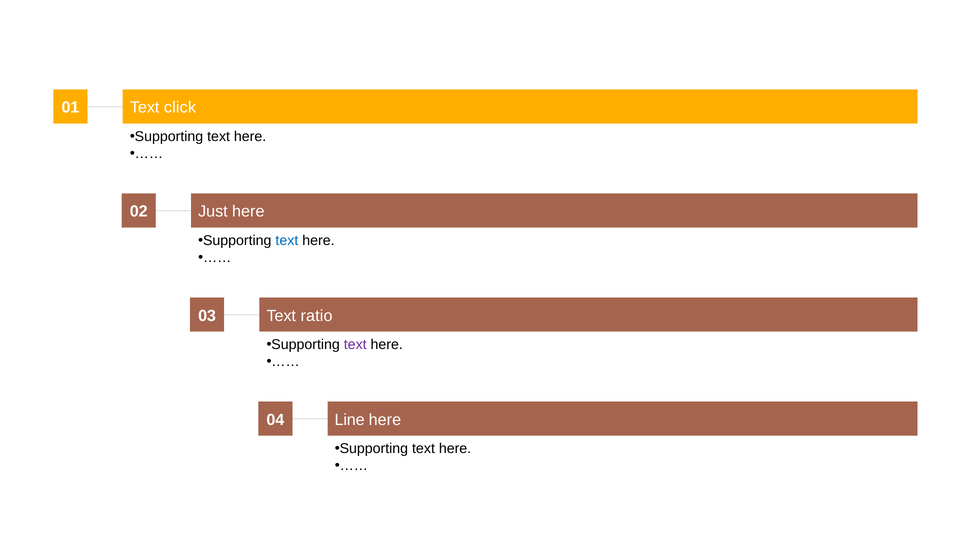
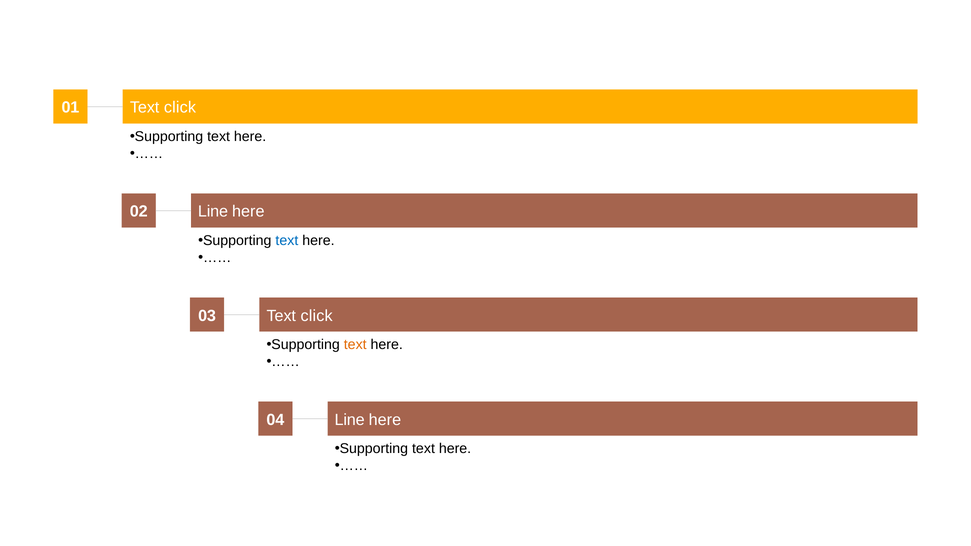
02 Just: Just -> Line
03 Text ratio: ratio -> click
text at (355, 345) colour: purple -> orange
